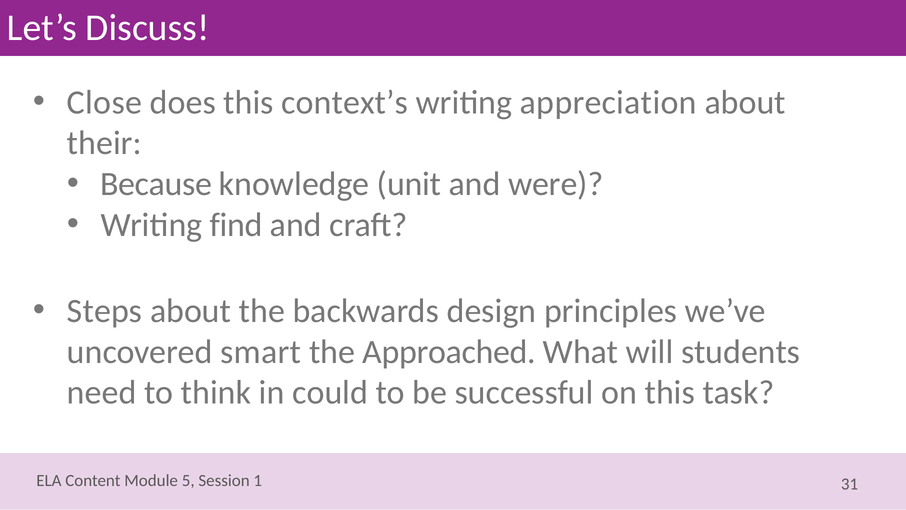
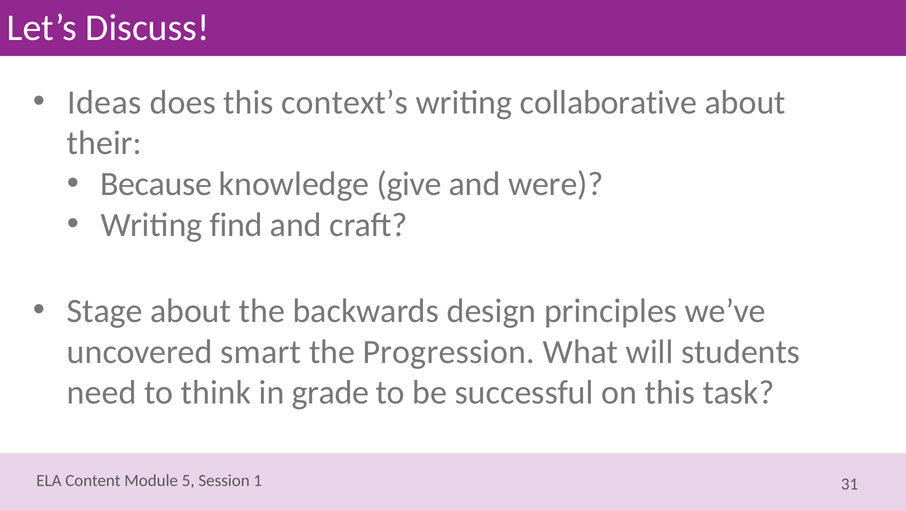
Close: Close -> Ideas
appreciation: appreciation -> collaborative
unit: unit -> give
Steps: Steps -> Stage
Approached: Approached -> Progression
could: could -> grade
